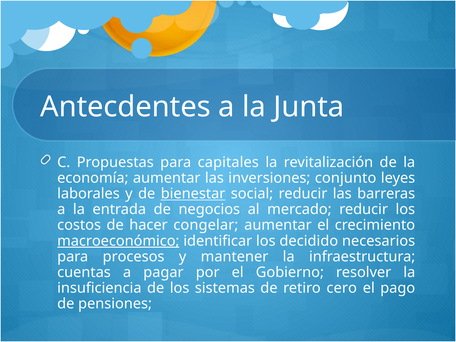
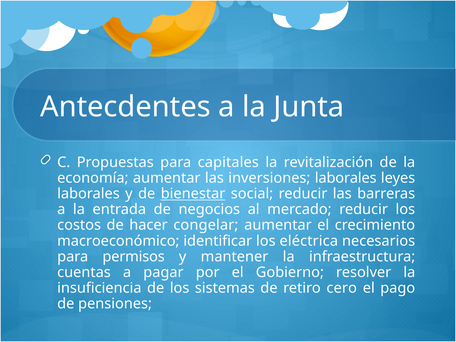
inversiones conjunto: conjunto -> laborales
macroeconómico underline: present -> none
decidido: decidido -> eléctrica
procesos: procesos -> permisos
